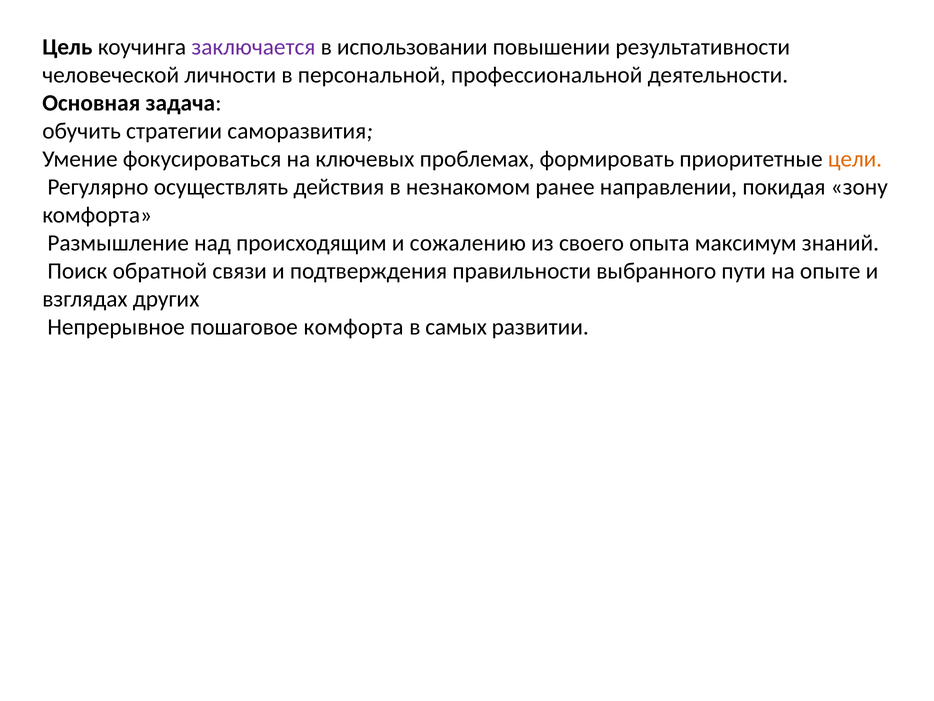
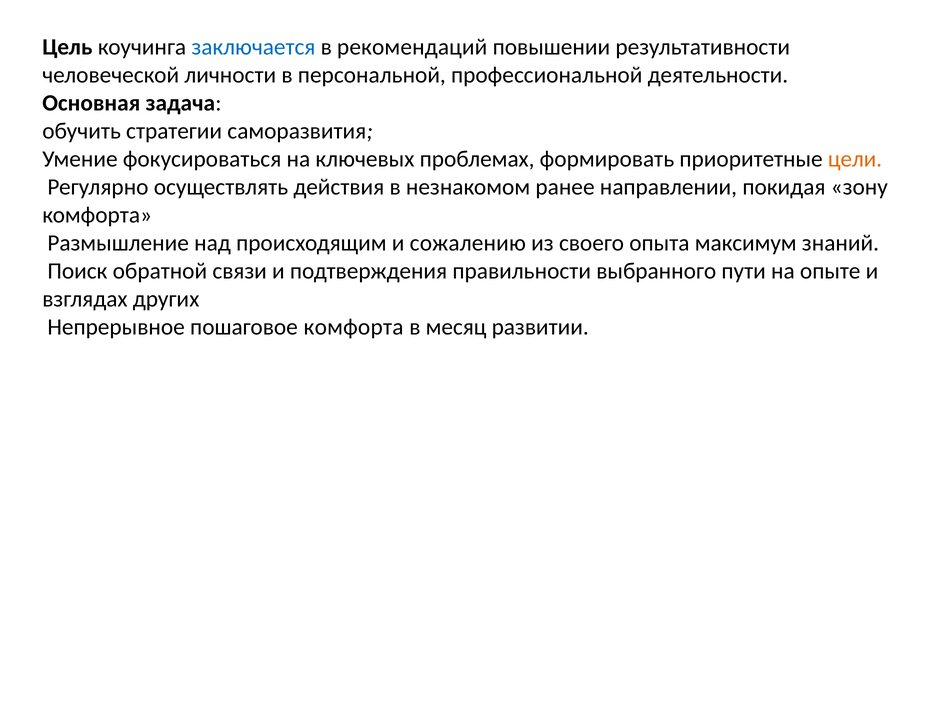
заключается colour: purple -> blue
использовании: использовании -> рекомендаций
самых: самых -> месяц
